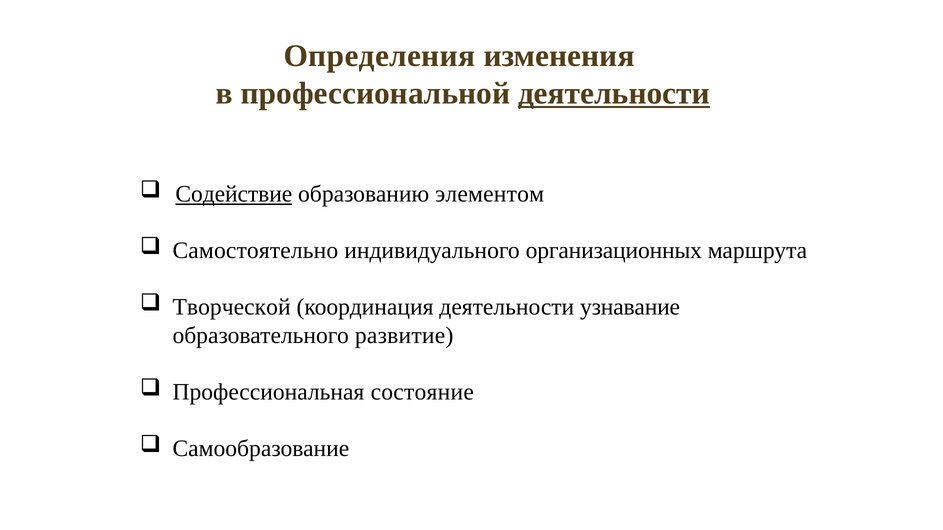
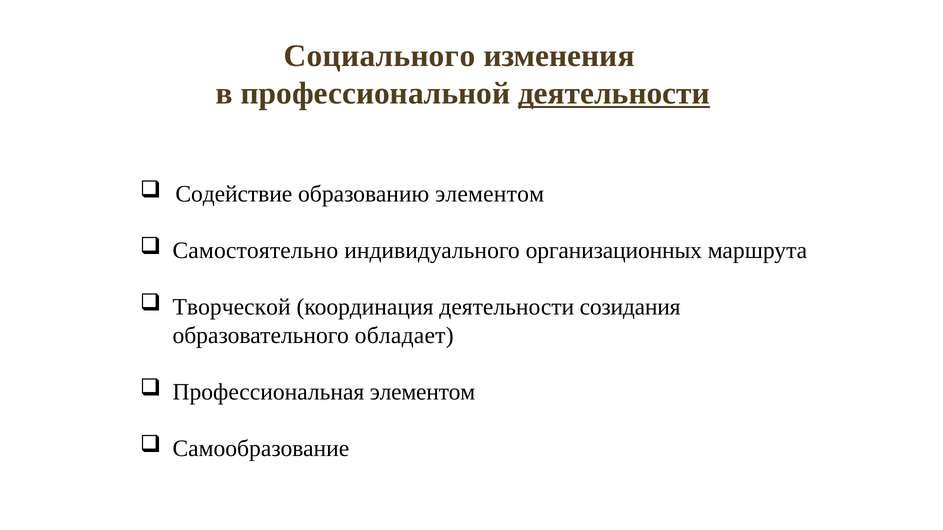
Определения: Определения -> Социального
Содействие underline: present -> none
узнавание: узнавание -> созидания
развитие: развитие -> обладает
Профессиональная состояние: состояние -> элементом
